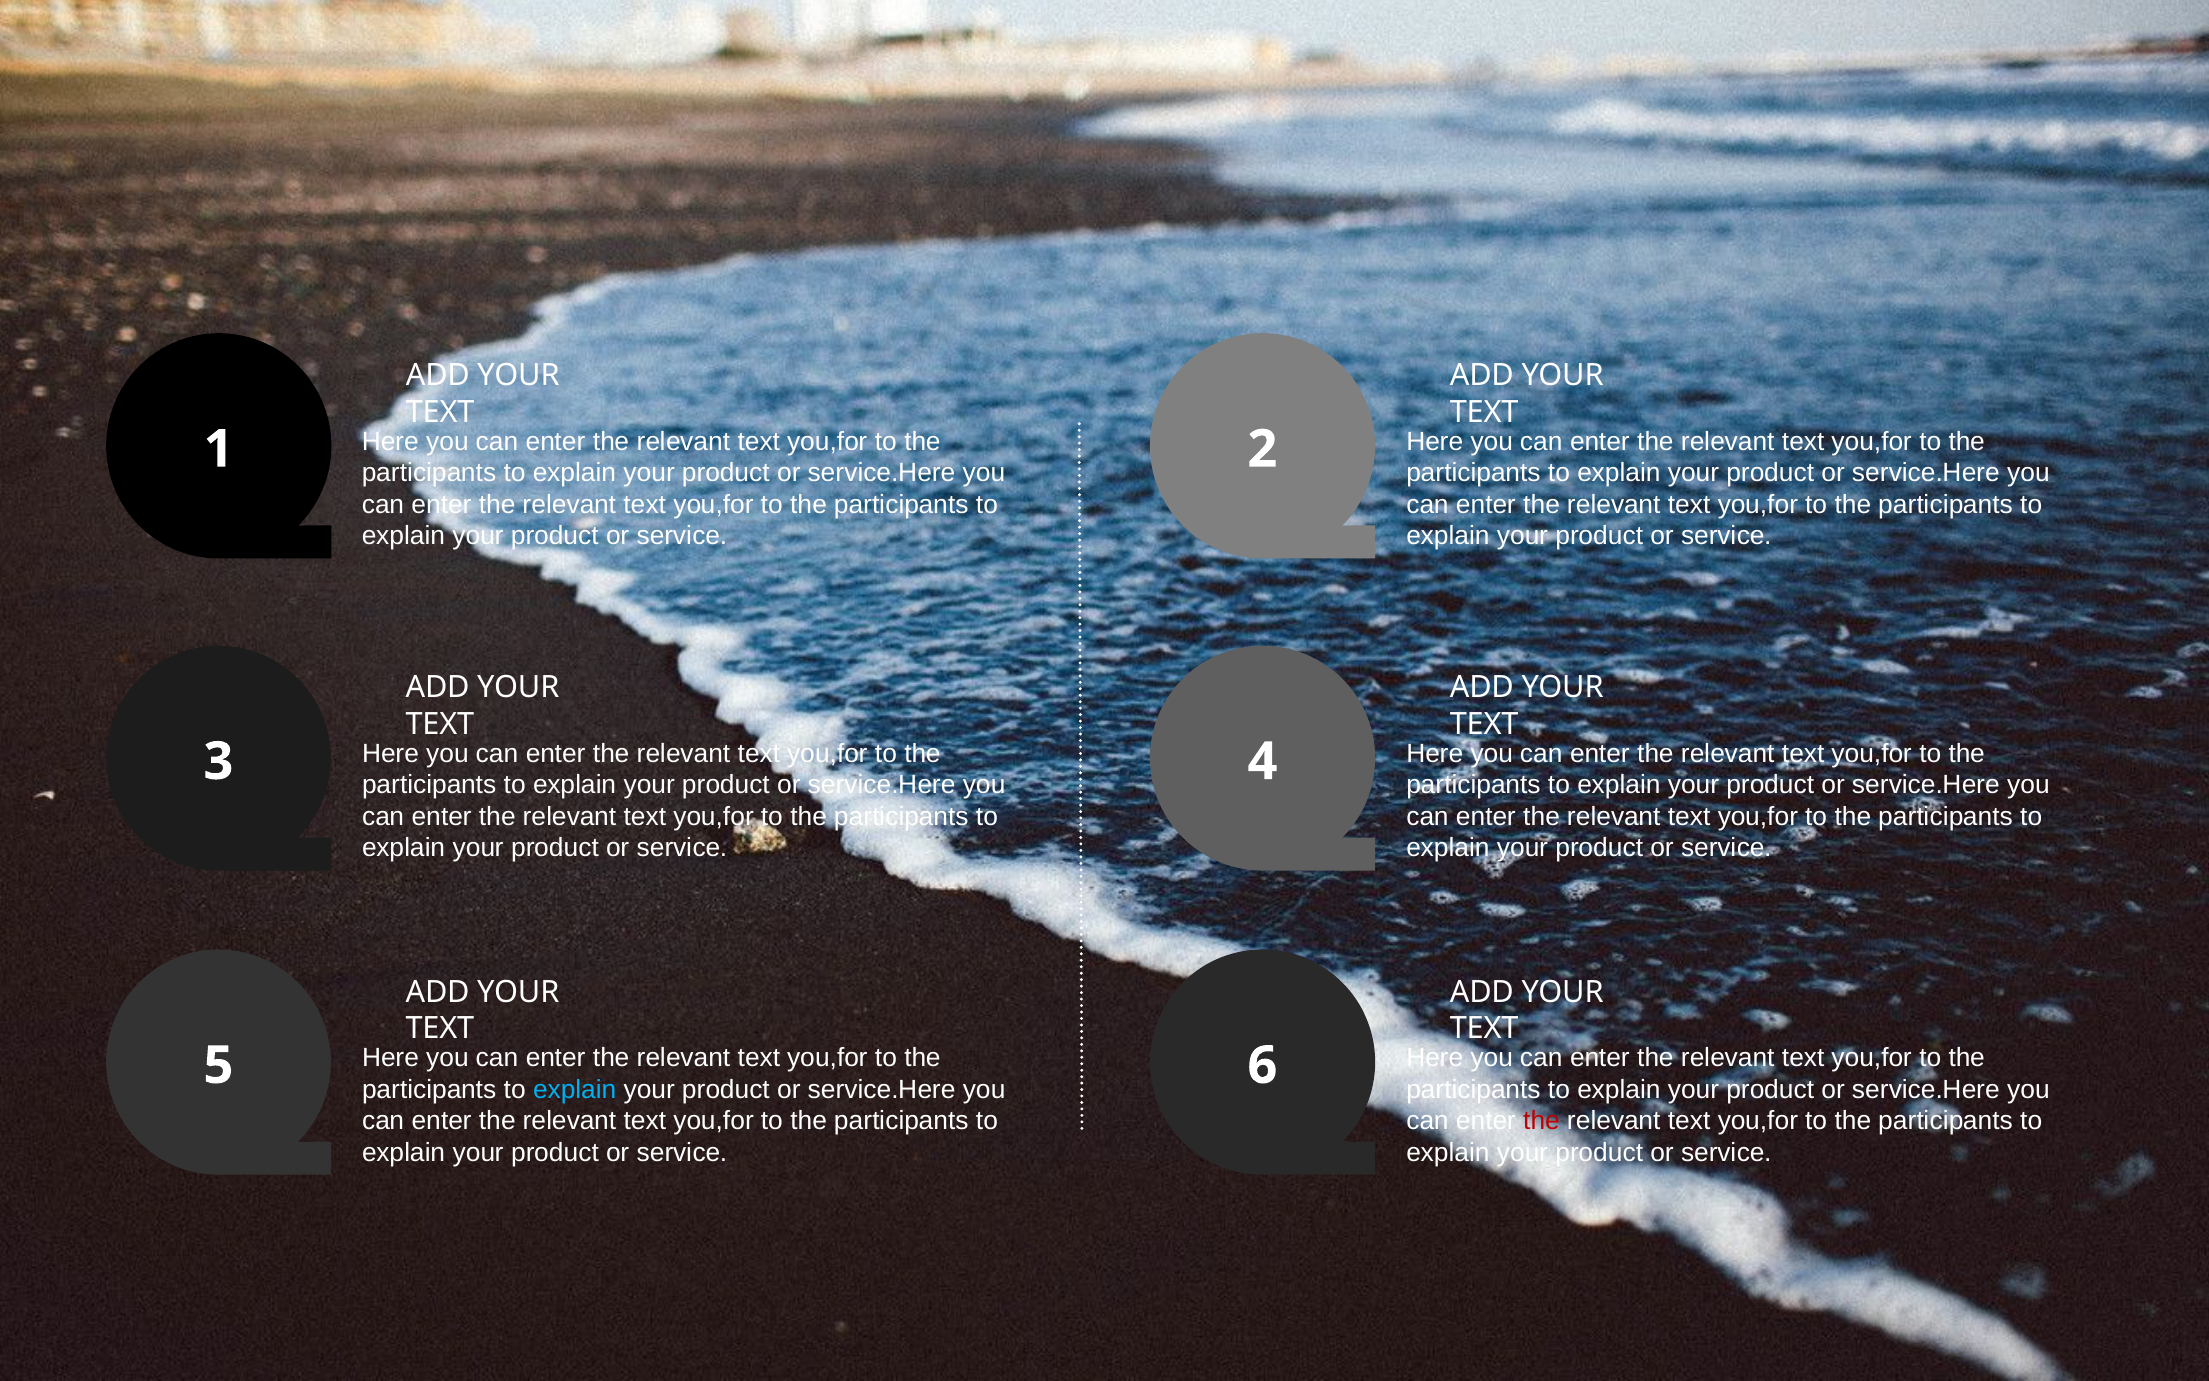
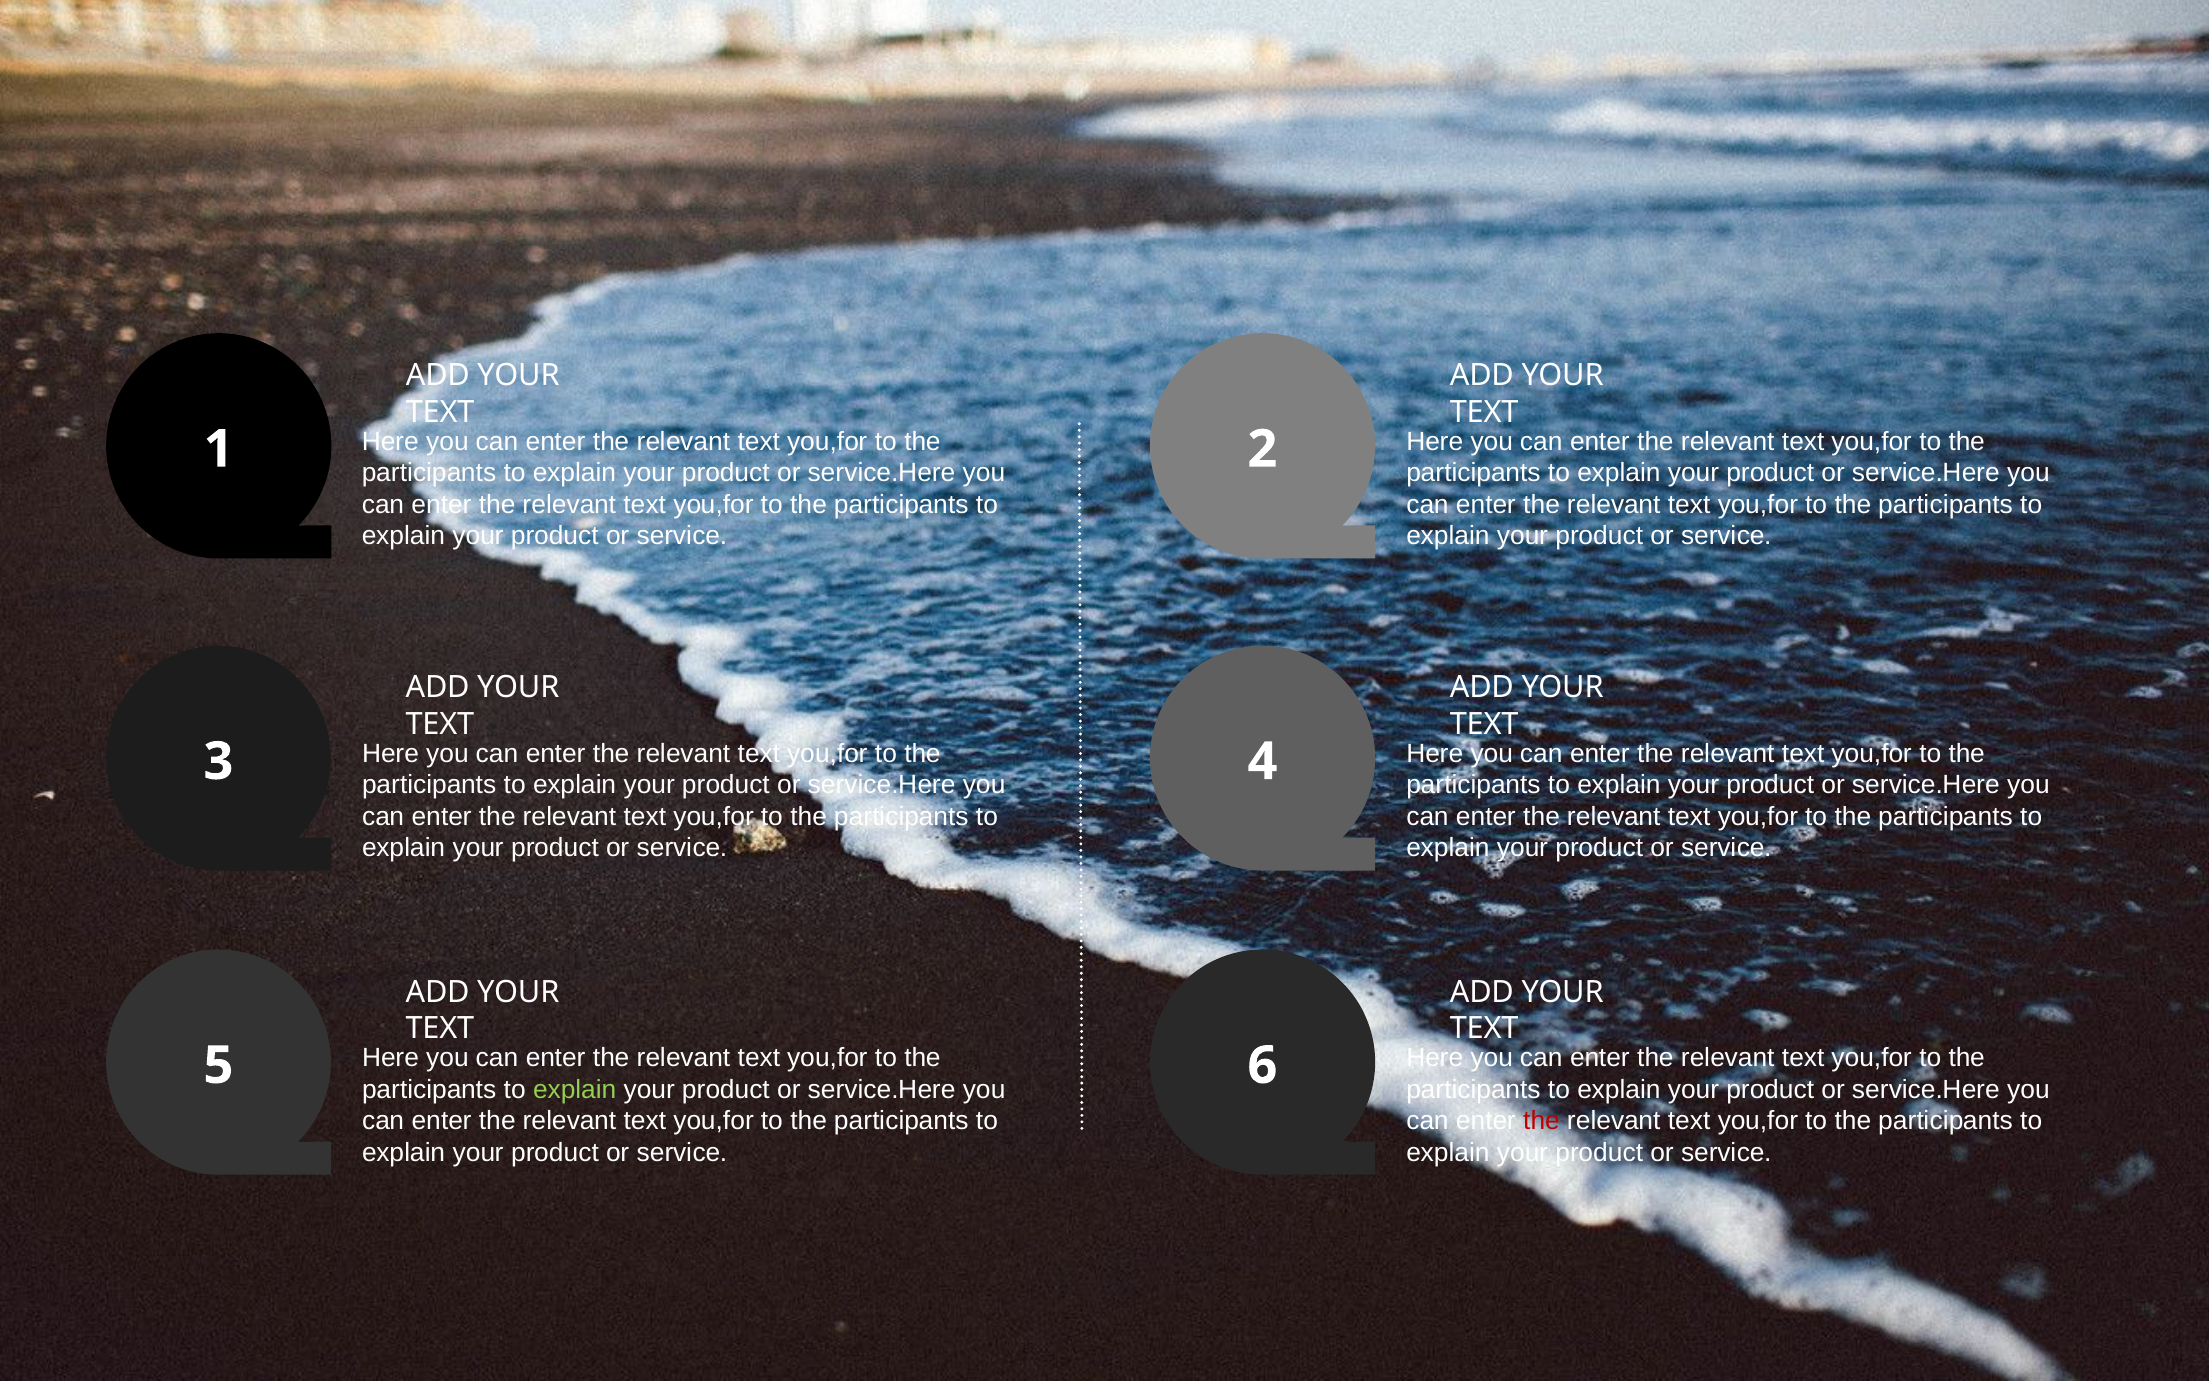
explain at (575, 1089) colour: light blue -> light green
